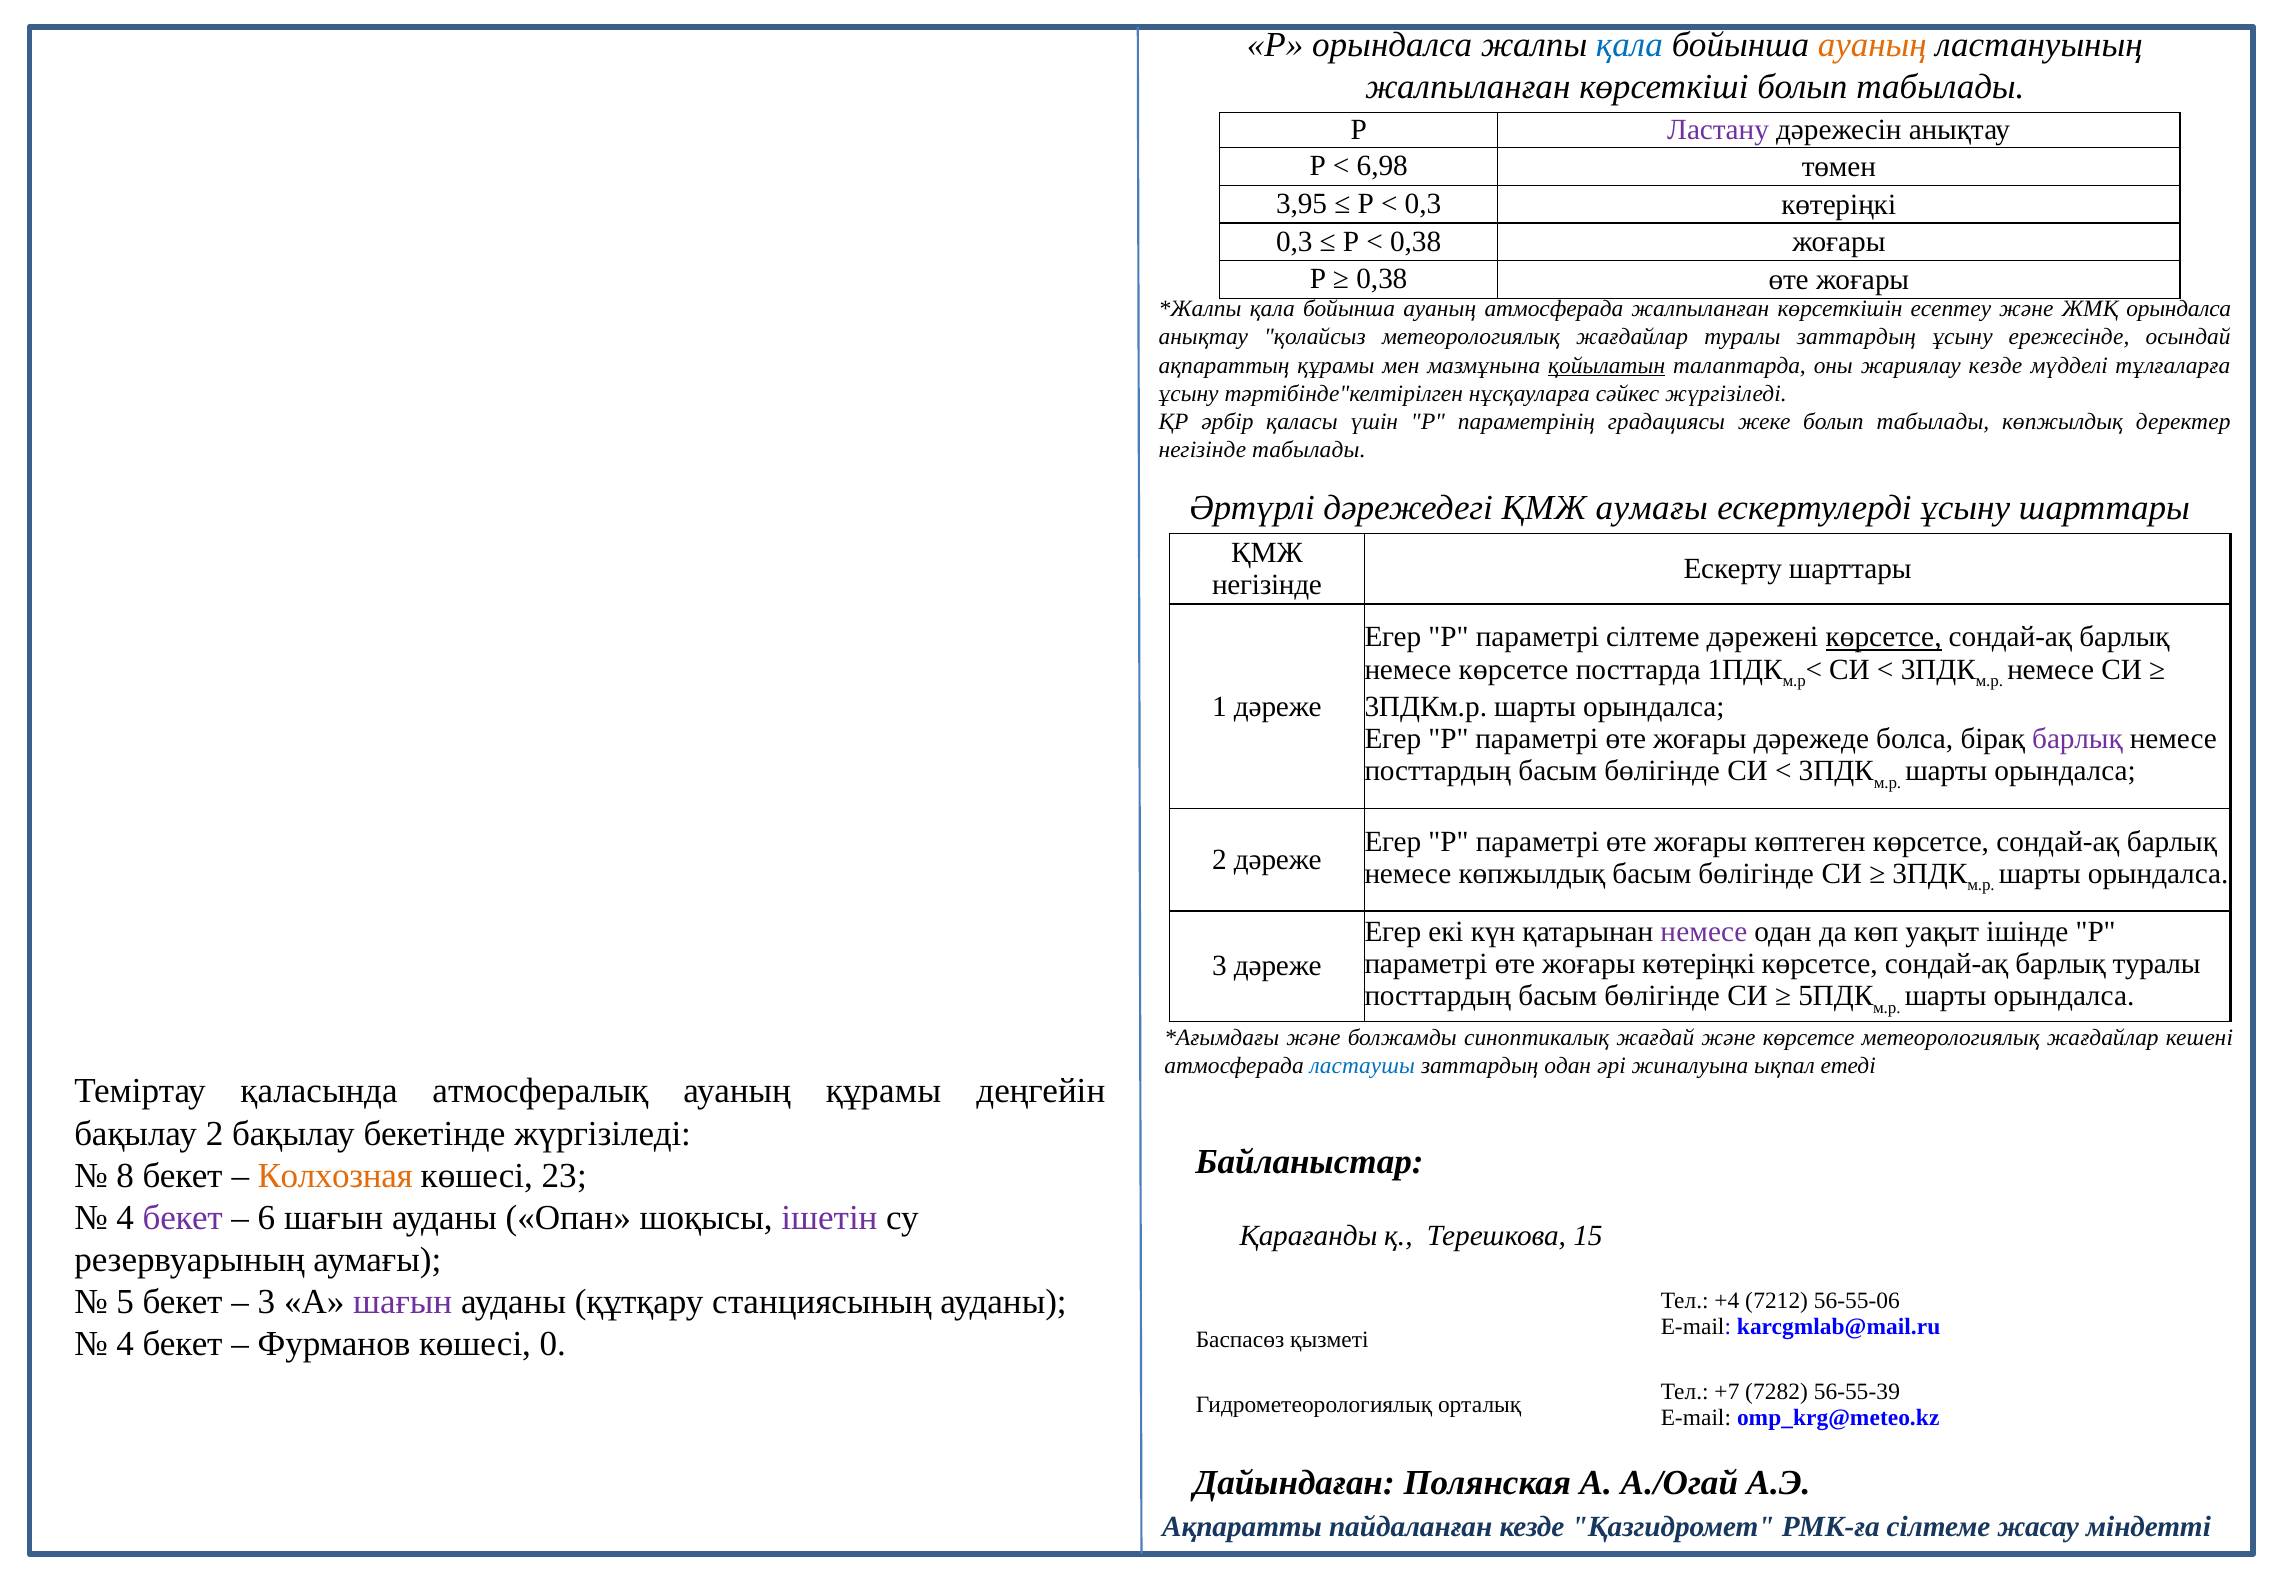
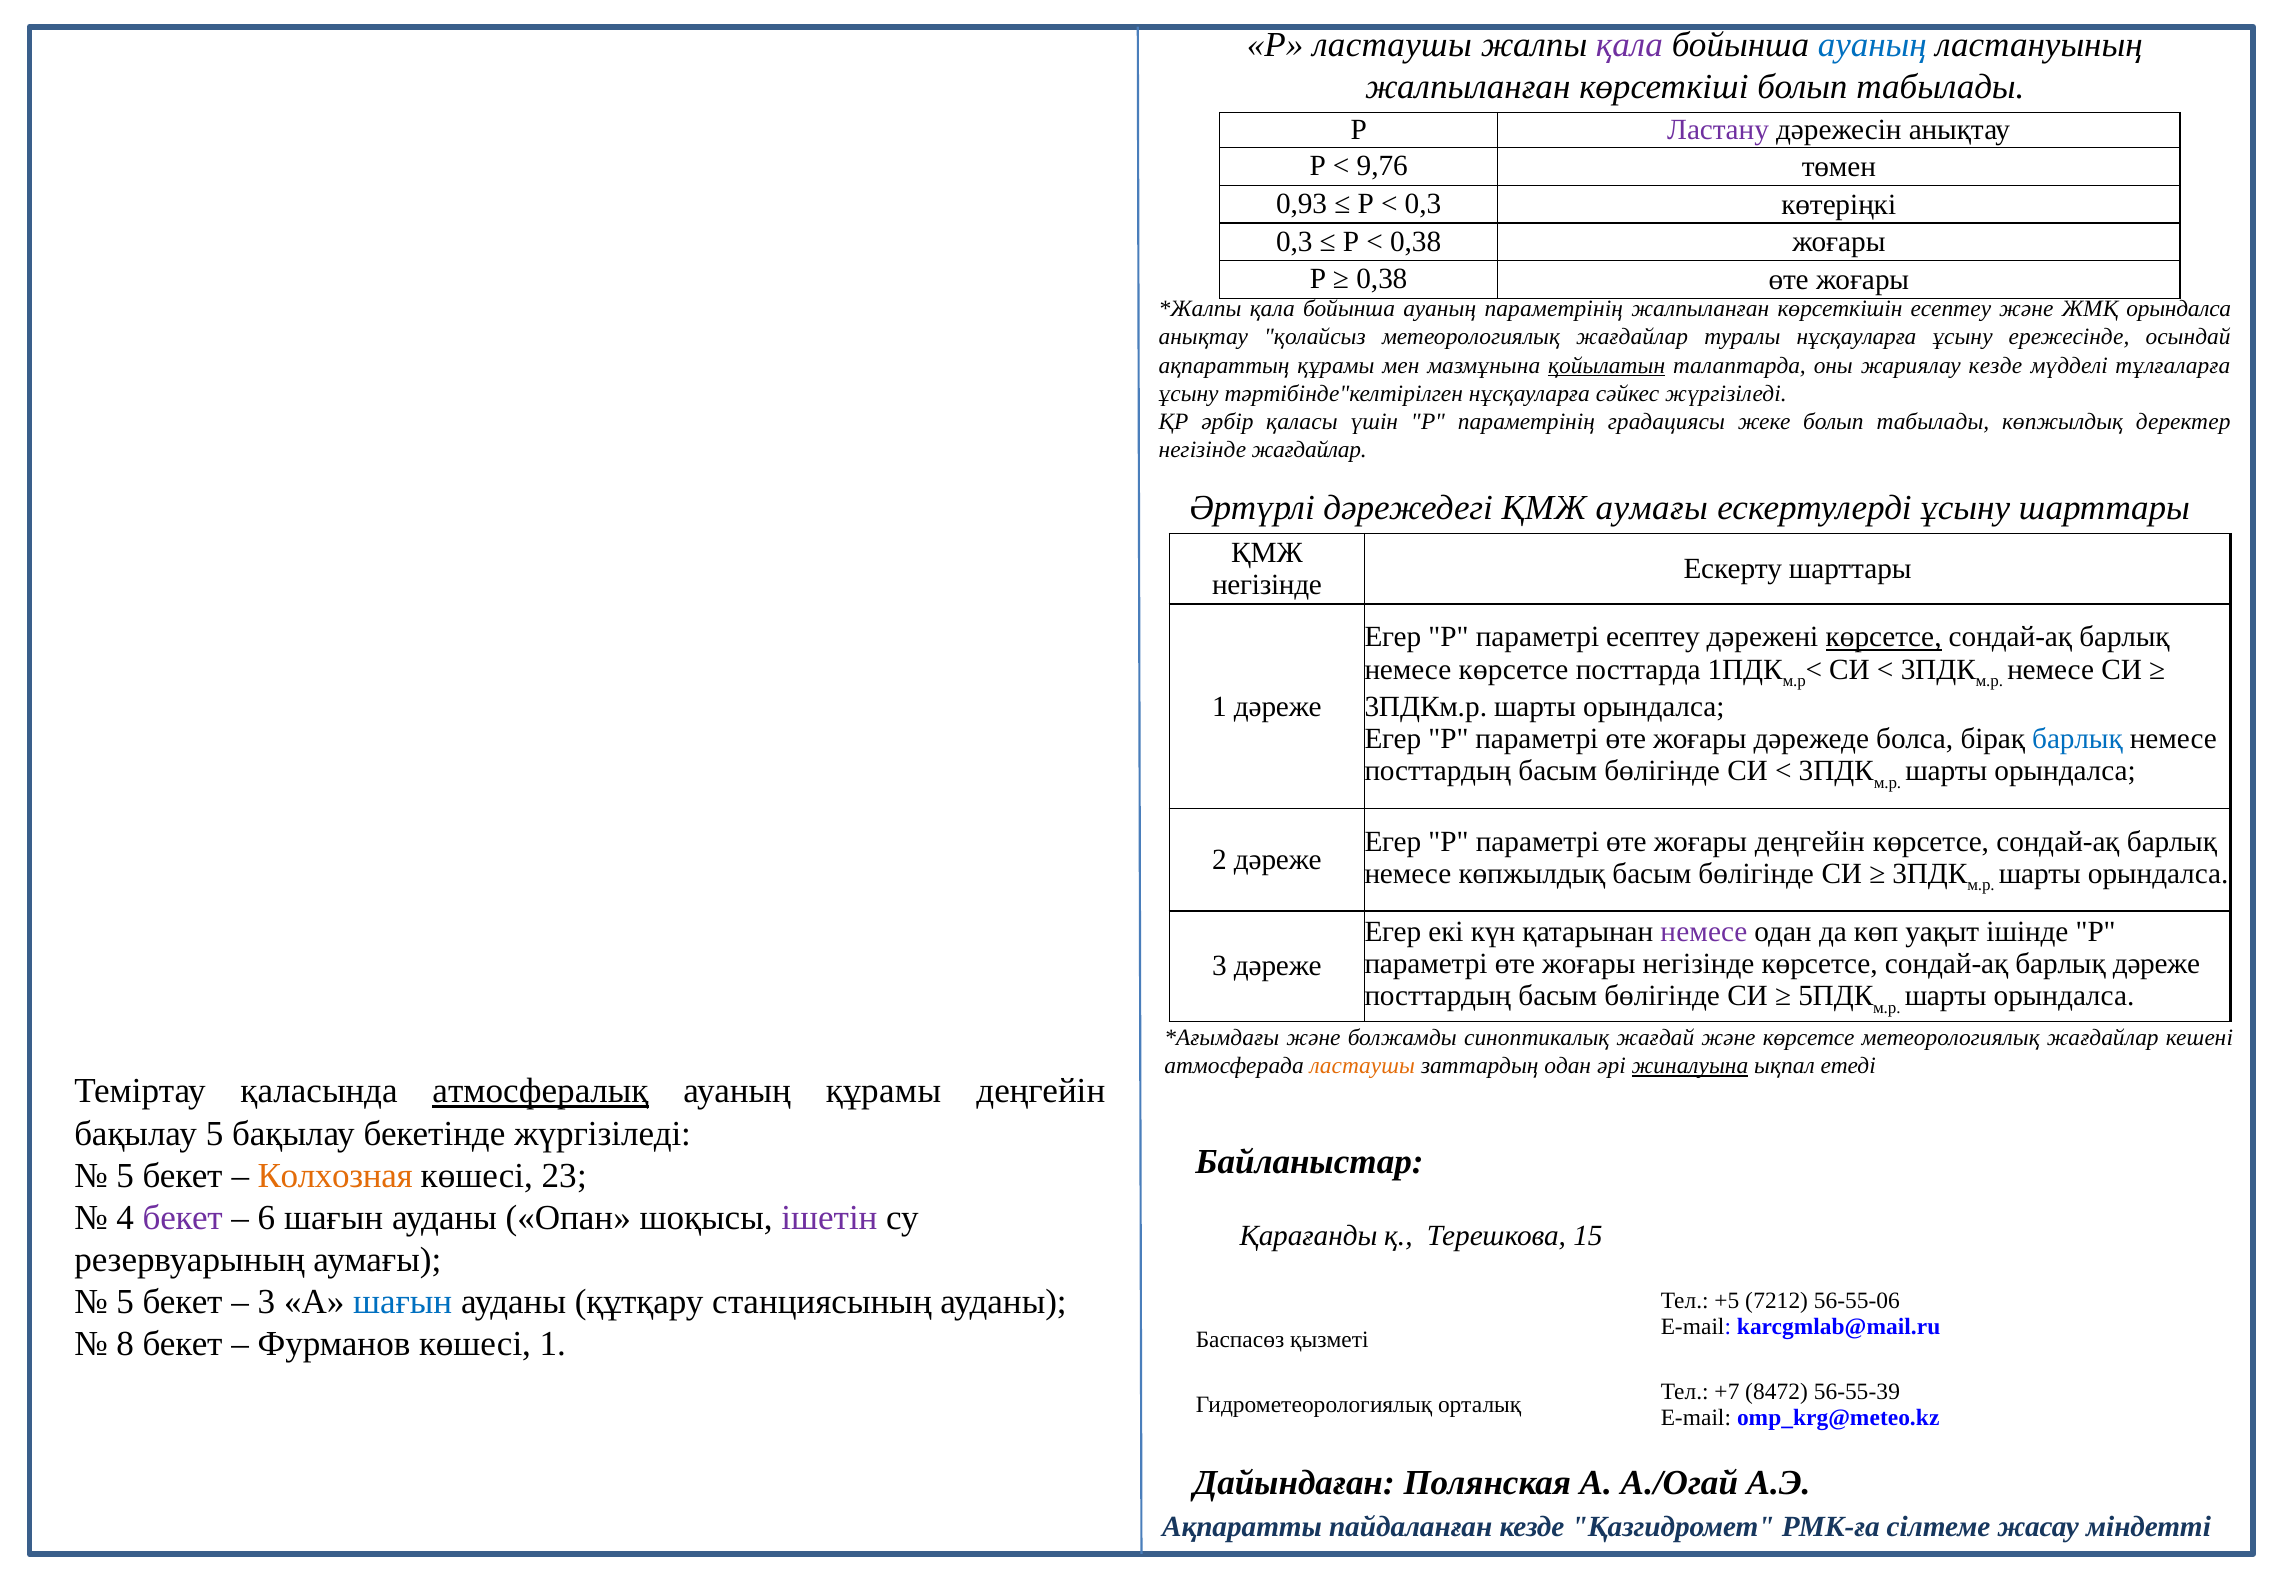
Р орындалса: орындалса -> ластаушы
қала at (1629, 45) colour: blue -> purple
ауаның at (1872, 45) colour: orange -> blue
6,98: 6,98 -> 9,76
3,95: 3,95 -> 0,93
ауаның атмосферада: атмосферада -> параметрінің
туралы заттардың: заттардың -> нұсқауларға
негізінде табылады: табылады -> жағдайлар
параметрі сілтеме: сілтеме -> есептеу
барлық at (2077, 738) colour: purple -> blue
жоғары көптеген: көптеген -> деңгейін
жоғары көтеріңкі: көтеріңкі -> негізінде
барлық туралы: туралы -> дәреже
ластаушы at (1362, 1066) colour: blue -> orange
жиналуына underline: none -> present
атмосфералық underline: none -> present
бақылау 2: 2 -> 5
8 at (125, 1175): 8 -> 5
шағын at (403, 1302) colour: purple -> blue
+4: +4 -> +5
4 at (125, 1344): 4 -> 8
көшесі 0: 0 -> 1
7282: 7282 -> 8472
